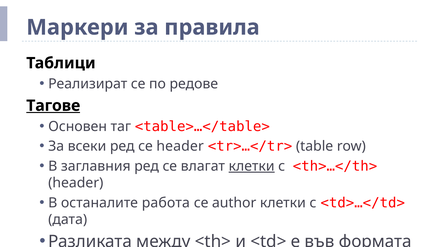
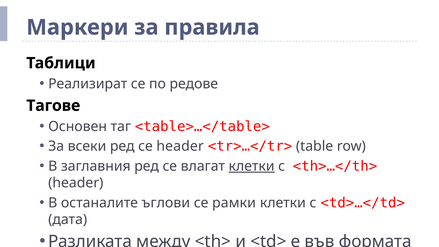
Тагове underline: present -> none
работа: работа -> ъглови
author: author -> рамки
